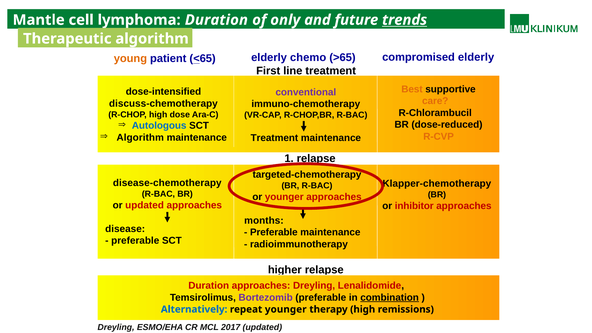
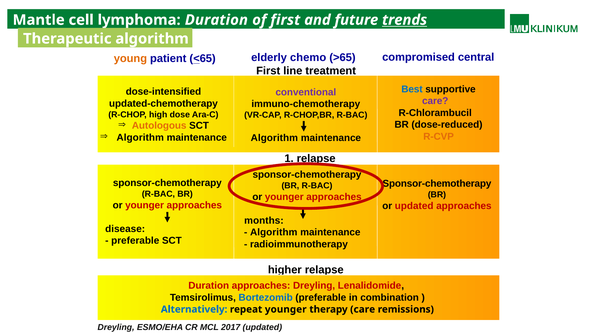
of only: only -> first
compromised elderly: elderly -> central
Best colour: orange -> blue
care at (435, 101) colour: orange -> purple
discuss-chemotherapy: discuss-chemotherapy -> updated-chemotherapy
Autologous colour: blue -> orange
Treatment at (274, 138): Treatment -> Algorithm
targeted-chemotherapy at (307, 175): targeted-chemotherapy -> sponsor-chemotherapy
disease-chemotherapy at (167, 183): disease-chemotherapy -> sponsor-chemotherapy
Klapper-chemotherapy at (437, 184): Klapper-chemotherapy -> Sponsor-chemotherapy
updated at (145, 205): updated -> younger
or inhibitor: inhibitor -> updated
Preferable at (274, 232): Preferable -> Algorithm
Bortezomib colour: purple -> blue
combination underline: present -> none
therapy high: high -> care
